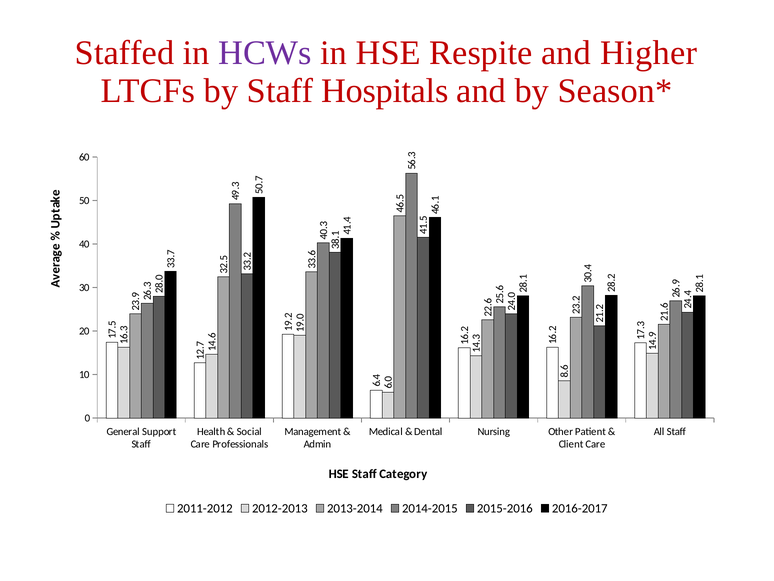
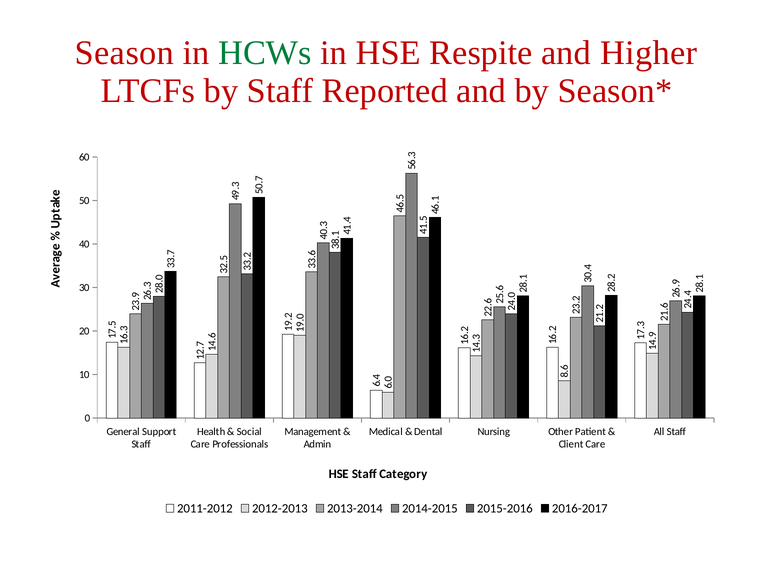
Staffed: Staffed -> Season
HCWs colour: purple -> green
Hospitals: Hospitals -> Reported
